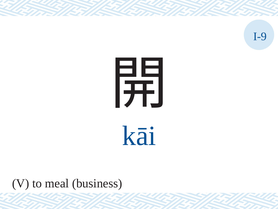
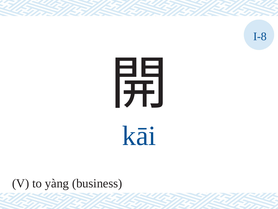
I-9: I-9 -> I-8
meal: meal -> yàng
